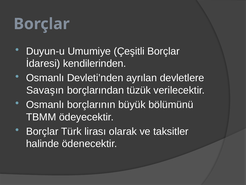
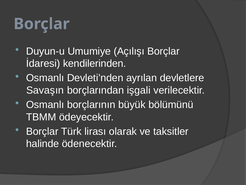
Çeşitli: Çeşitli -> Açılışı
tüzük: tüzük -> işgali
